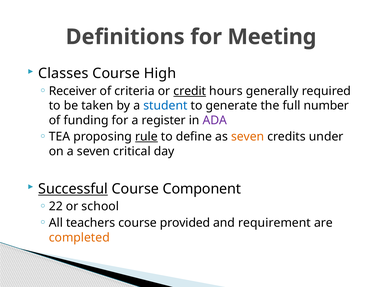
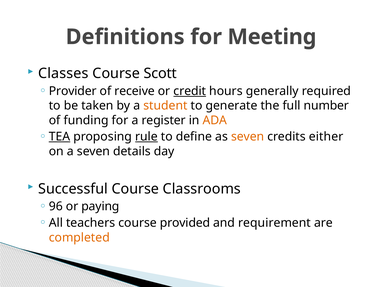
High: High -> Scott
Receiver: Receiver -> Provider
criteria: criteria -> receive
student colour: blue -> orange
ADA colour: purple -> orange
TEA underline: none -> present
under: under -> either
critical: critical -> details
Successful underline: present -> none
Component: Component -> Classrooms
22: 22 -> 96
school: school -> paying
